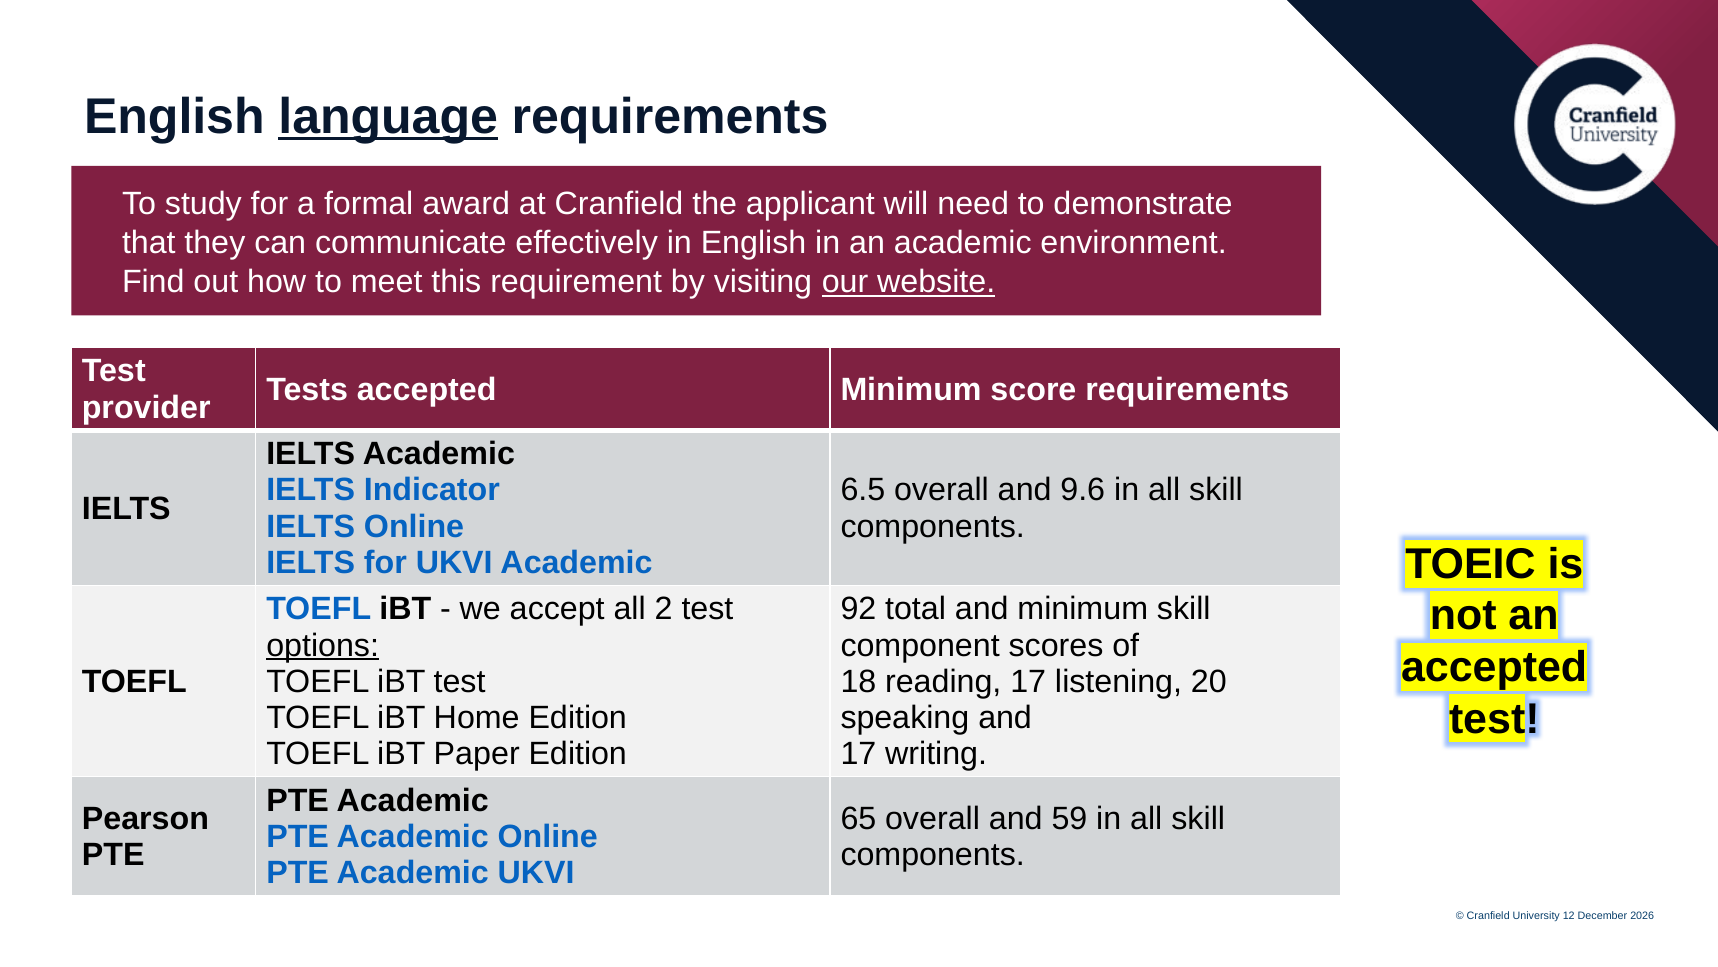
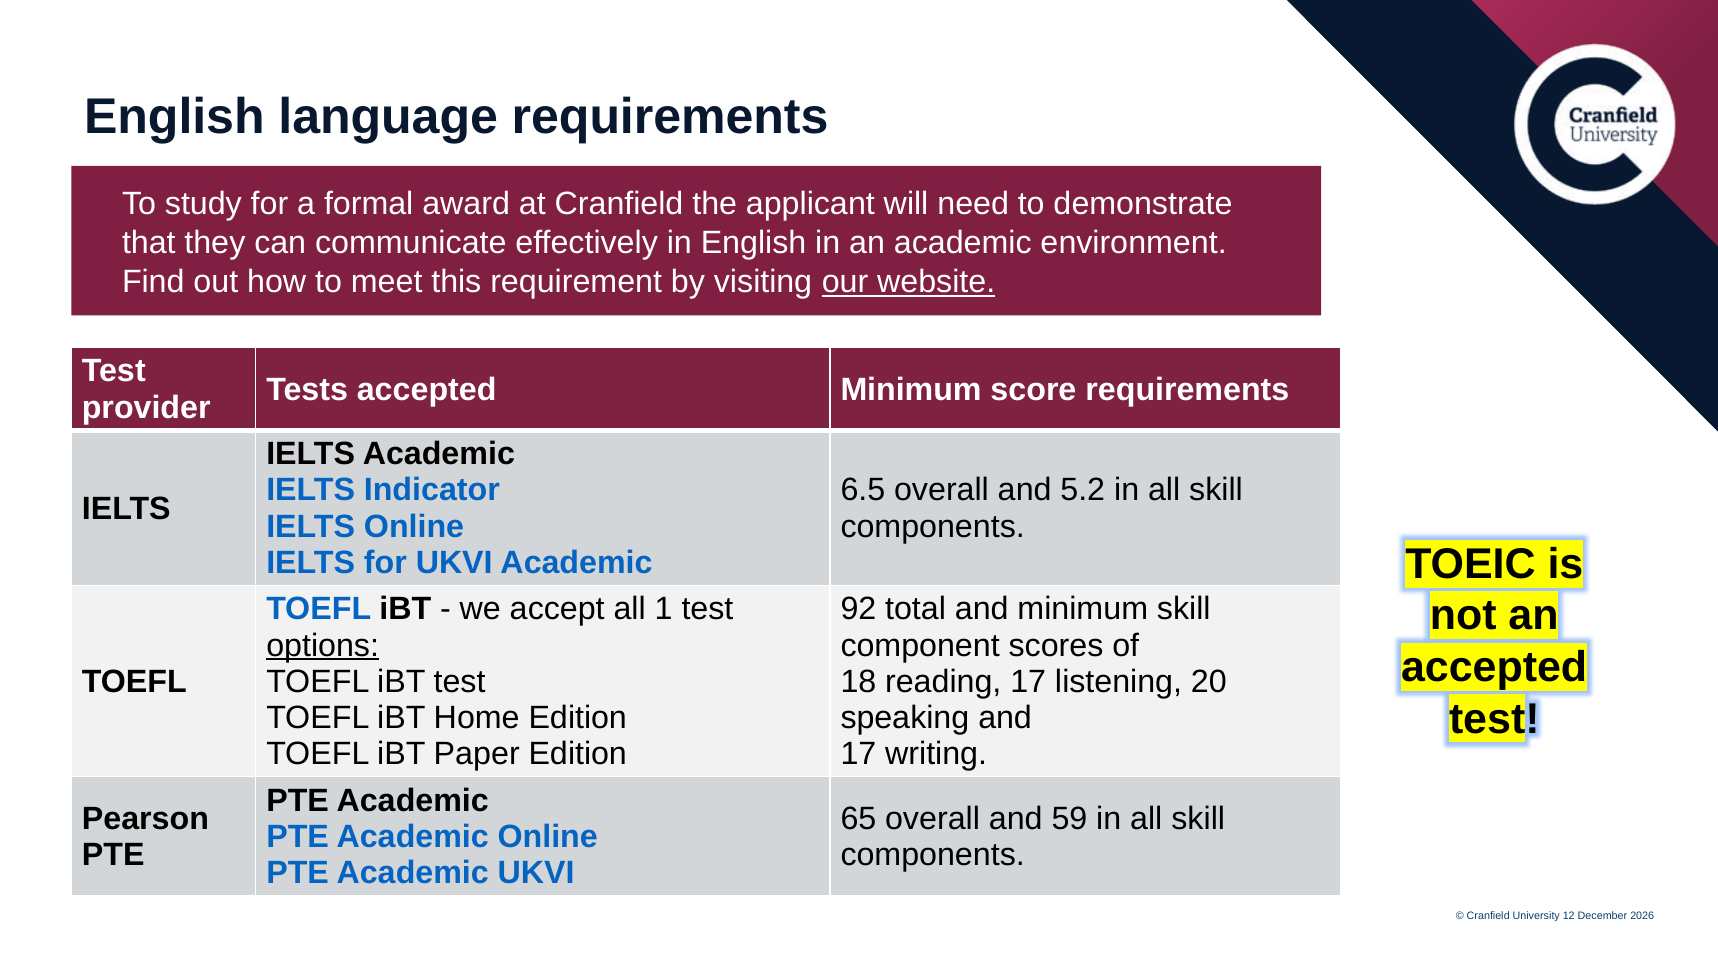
language underline: present -> none
9.6: 9.6 -> 5.2
2: 2 -> 1
